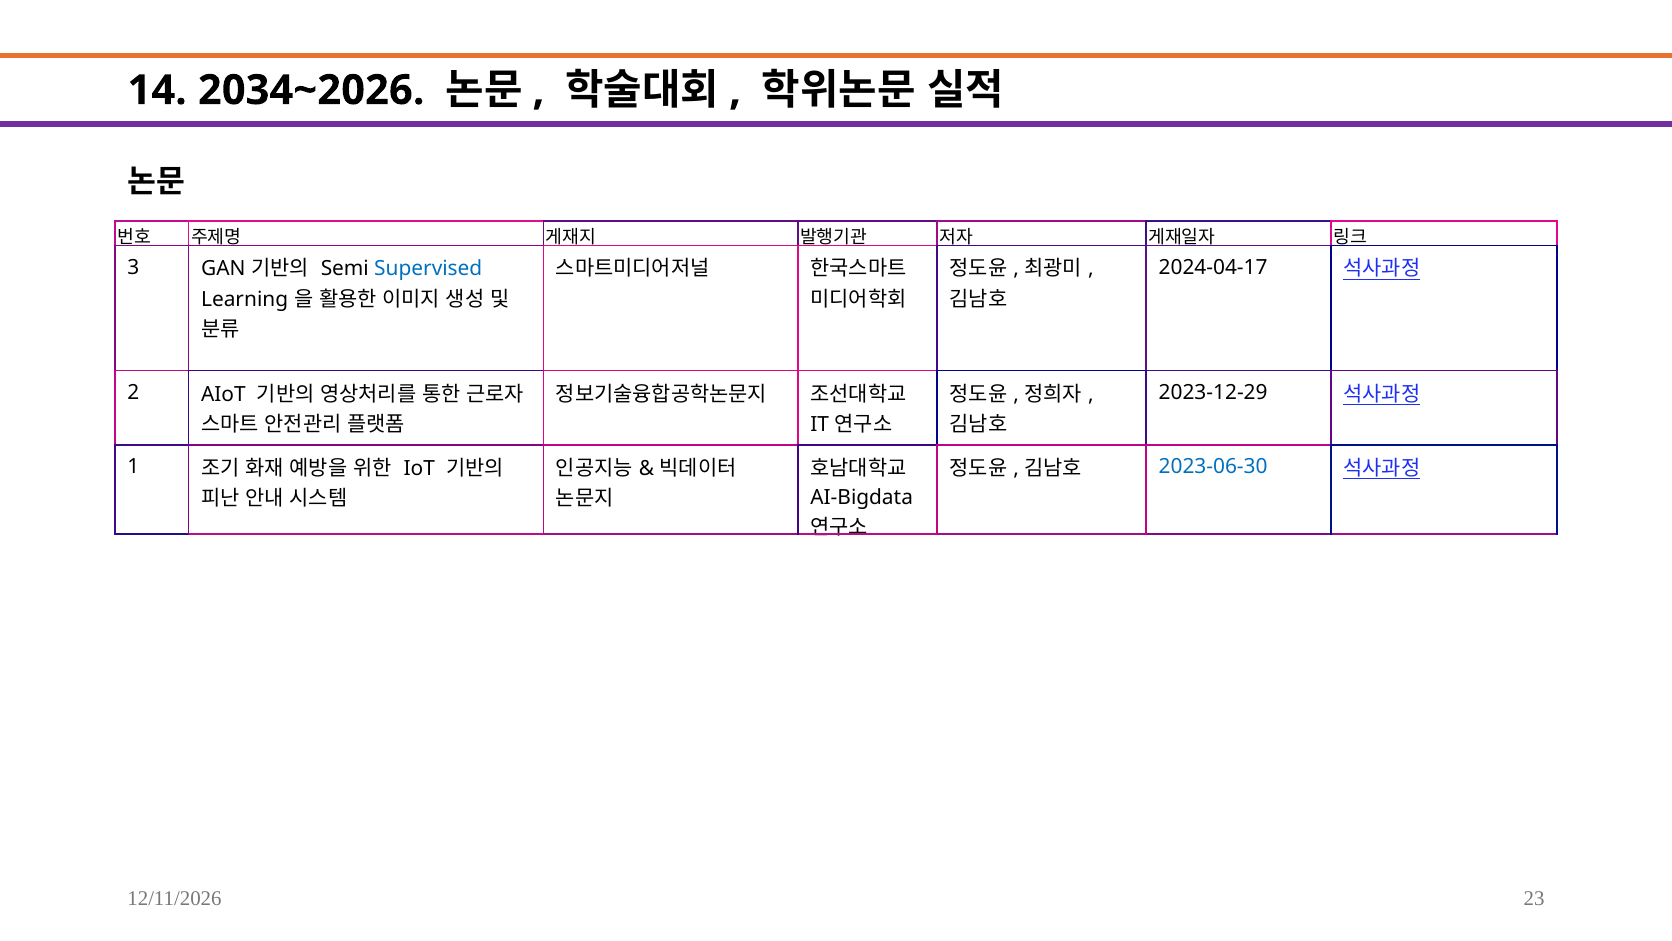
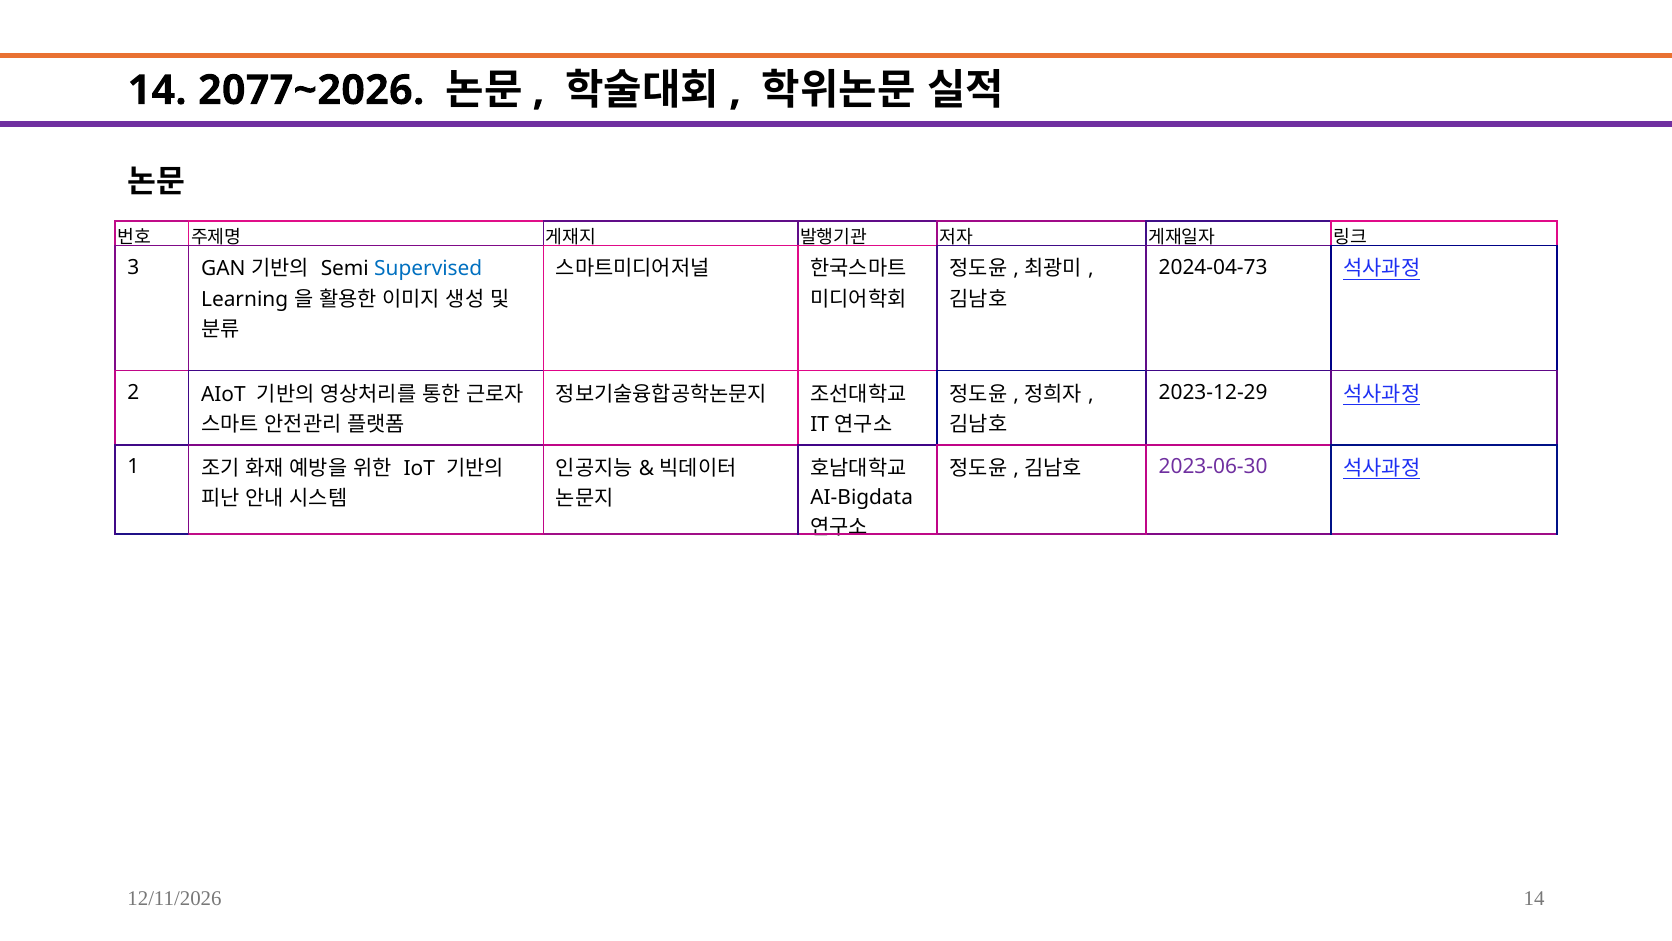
2034~2026: 2034~2026 -> 2077~2026
2024-04-17: 2024-04-17 -> 2024-04-73
2023-06-30 colour: blue -> purple
23 at (1534, 898): 23 -> 14
